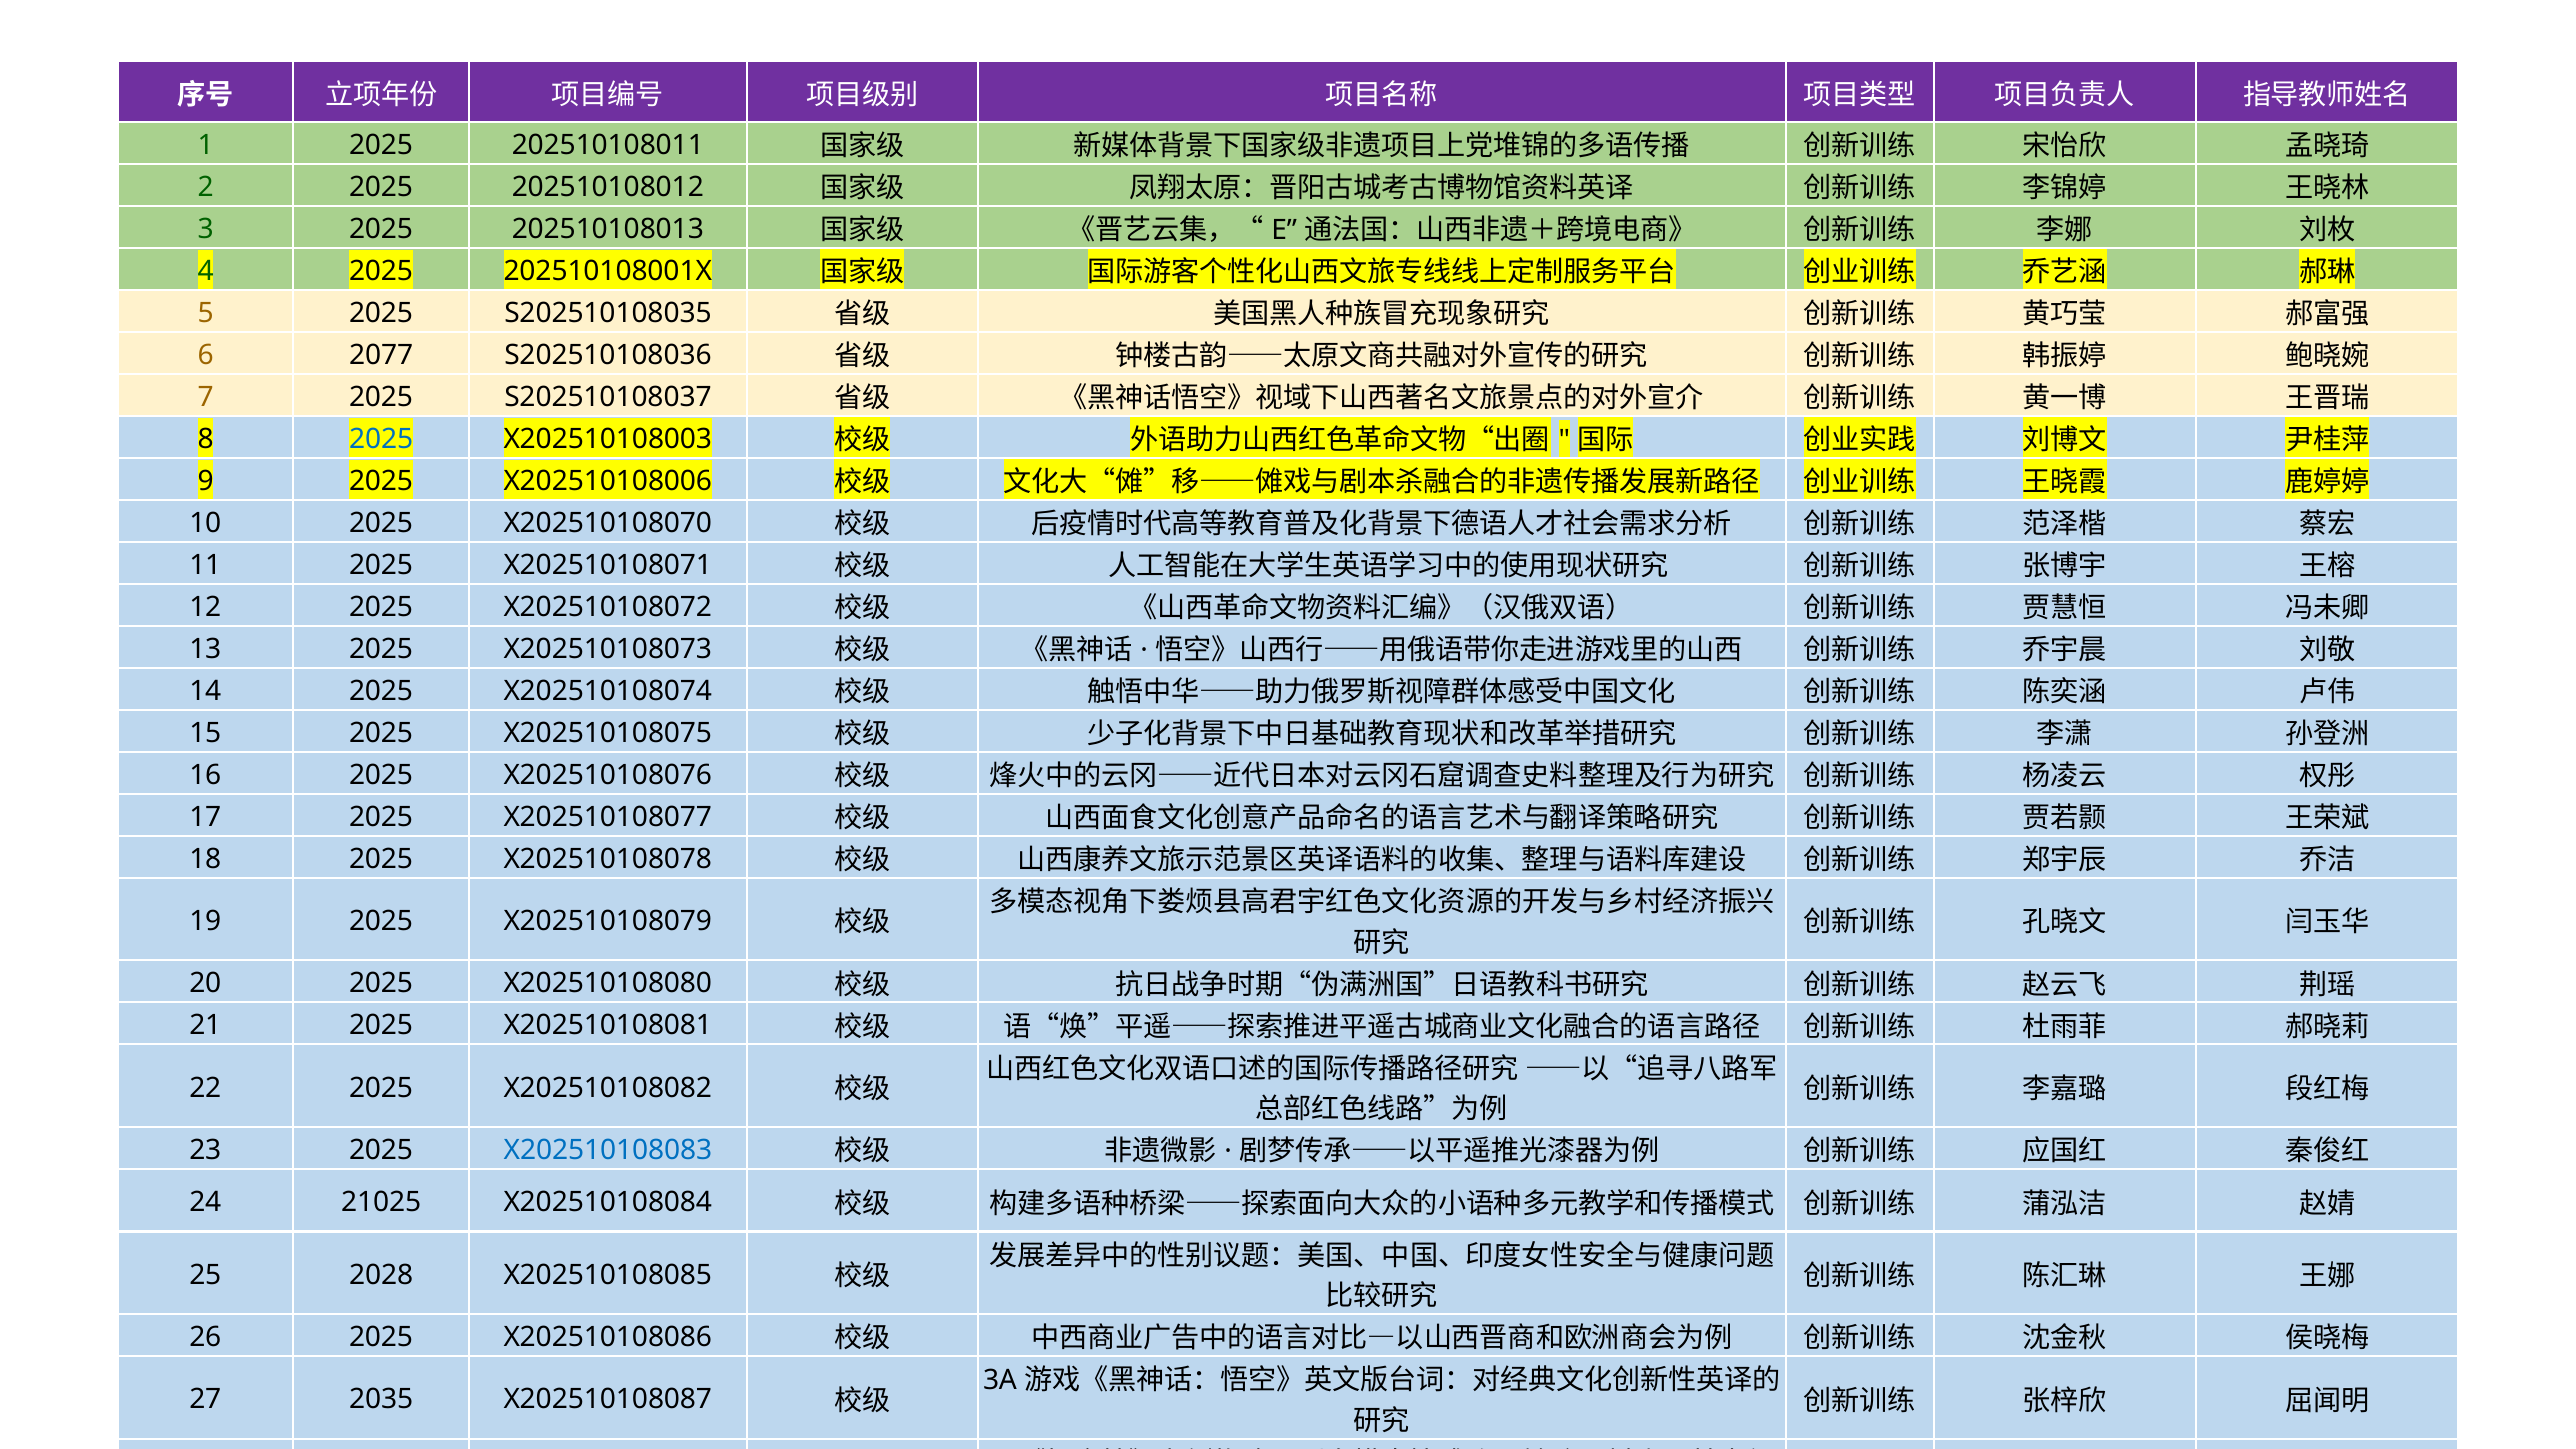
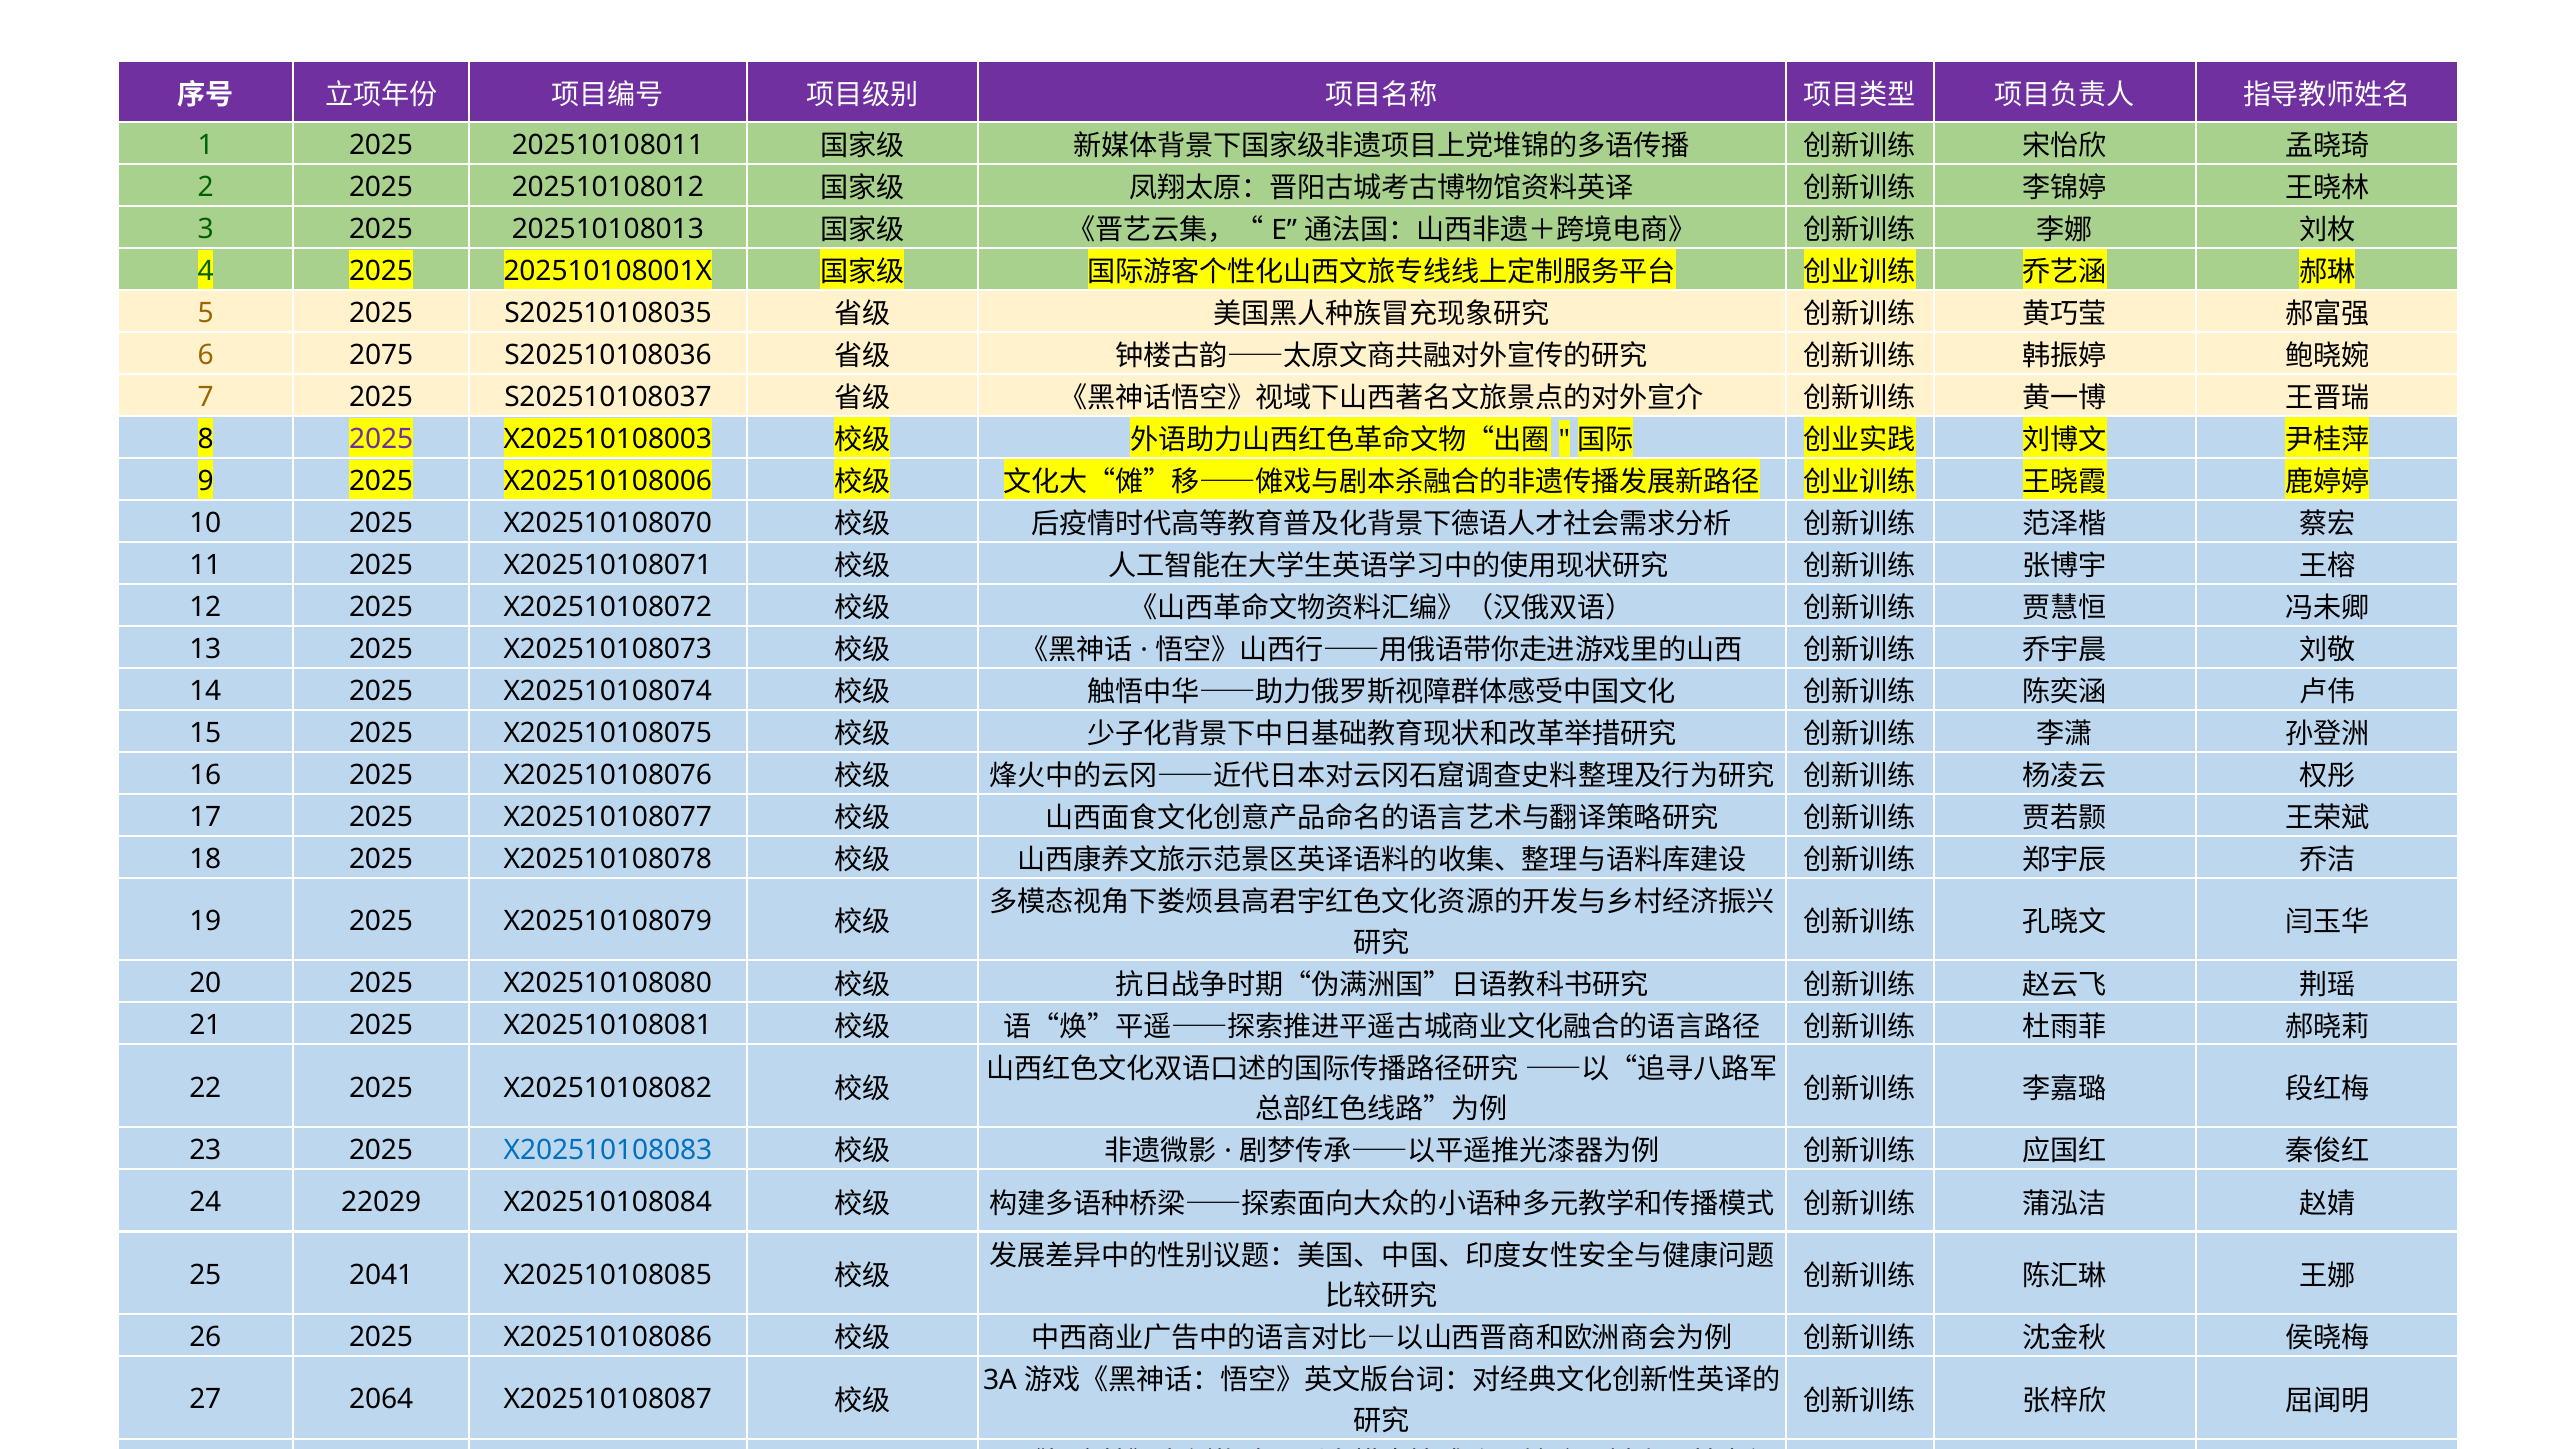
2077: 2077 -> 2075
2025 at (381, 439) colour: blue -> purple
21025: 21025 -> 22029
2028: 2028 -> 2041
2035: 2035 -> 2064
